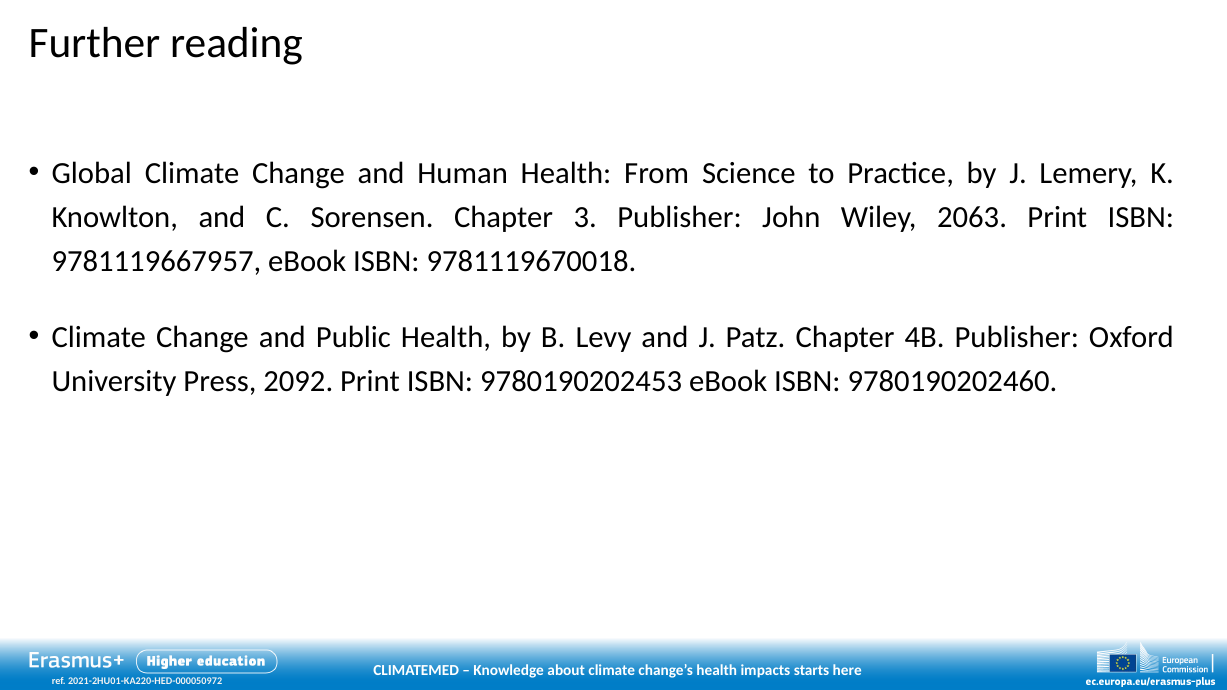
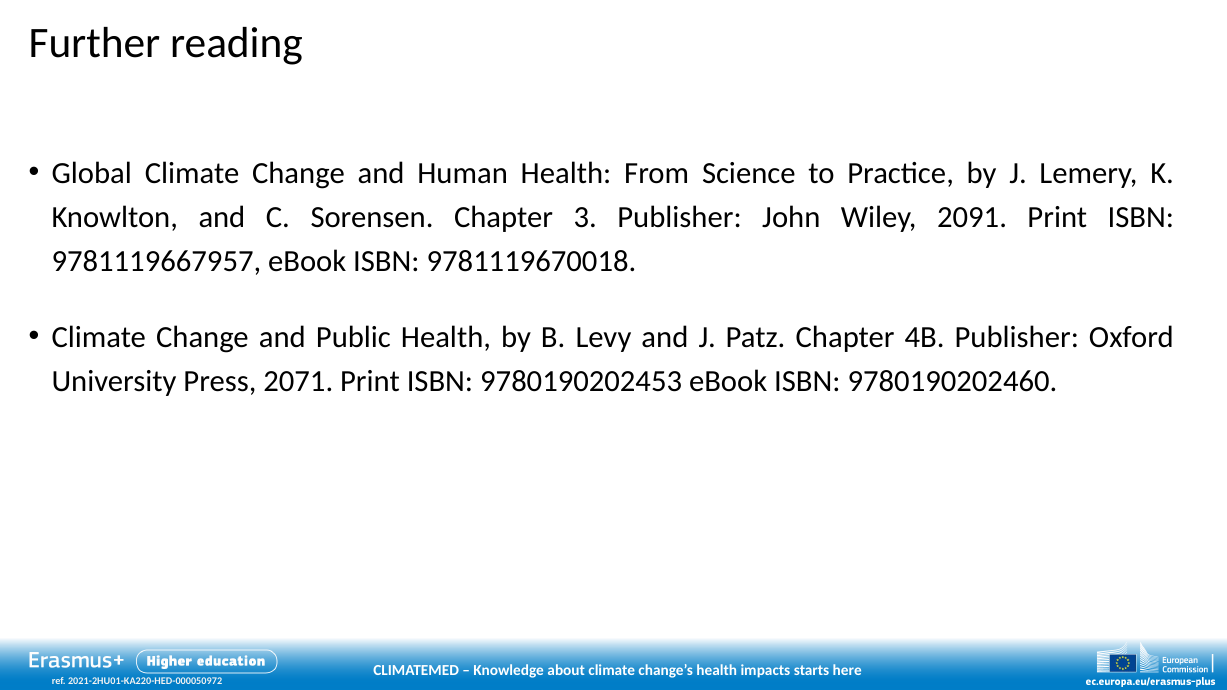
2063: 2063 -> 2091
2092: 2092 -> 2071
